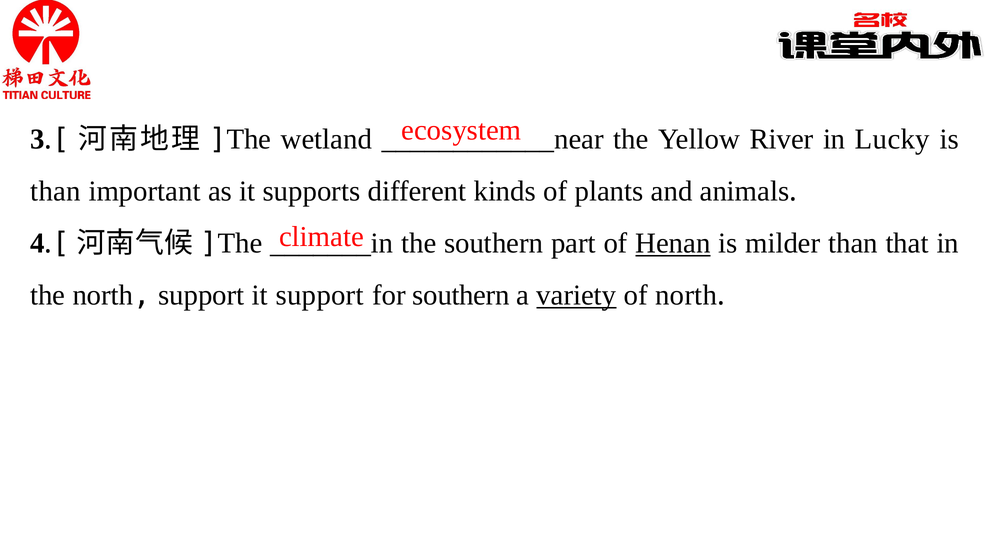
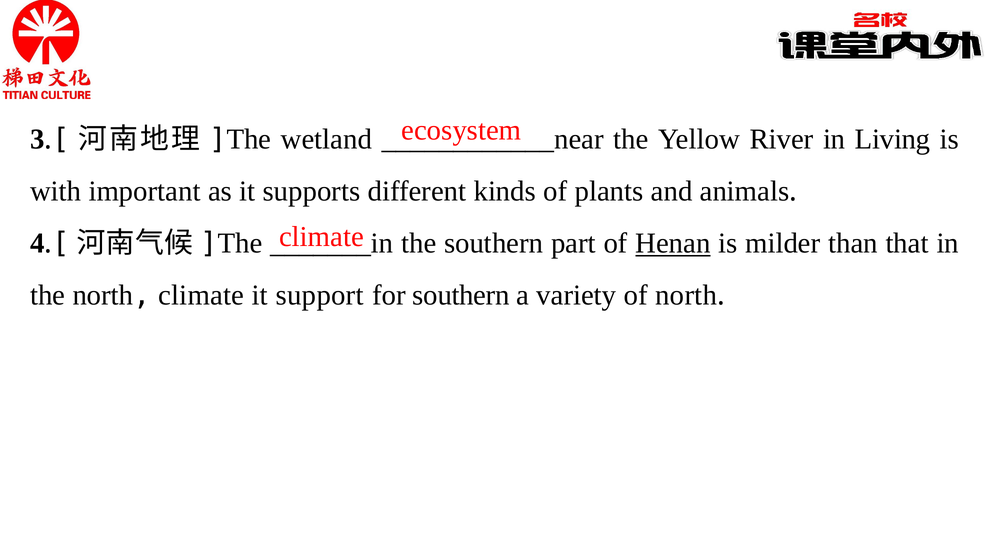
Lucky: Lucky -> Living
than at (56, 191): than -> with
north support: support -> climate
variety underline: present -> none
